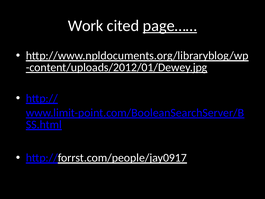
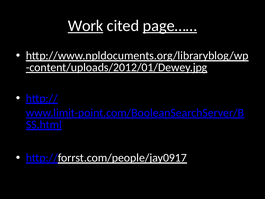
Work underline: none -> present
